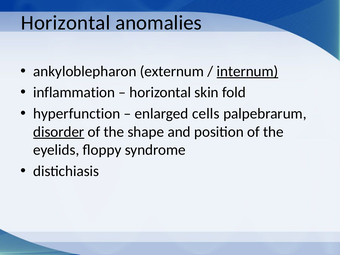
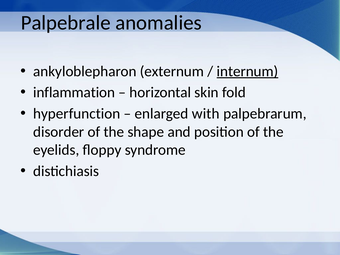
Horizontal at (66, 23): Horizontal -> Palpebrale
cells: cells -> with
disorder underline: present -> none
